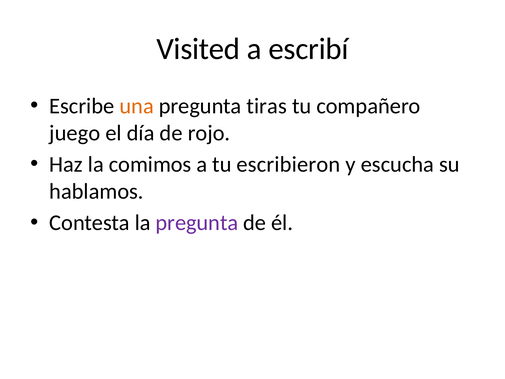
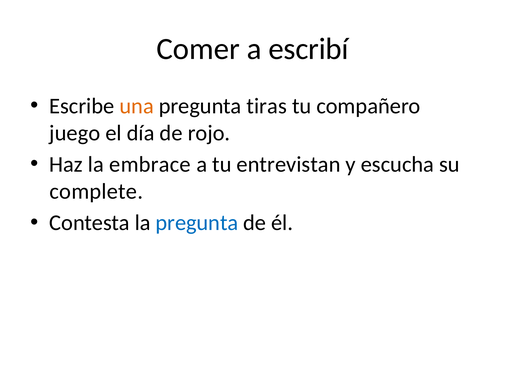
Visited: Visited -> Comer
comimos: comimos -> embrace
escribieron: escribieron -> entrevistan
hablamos: hablamos -> complete
pregunta at (197, 223) colour: purple -> blue
